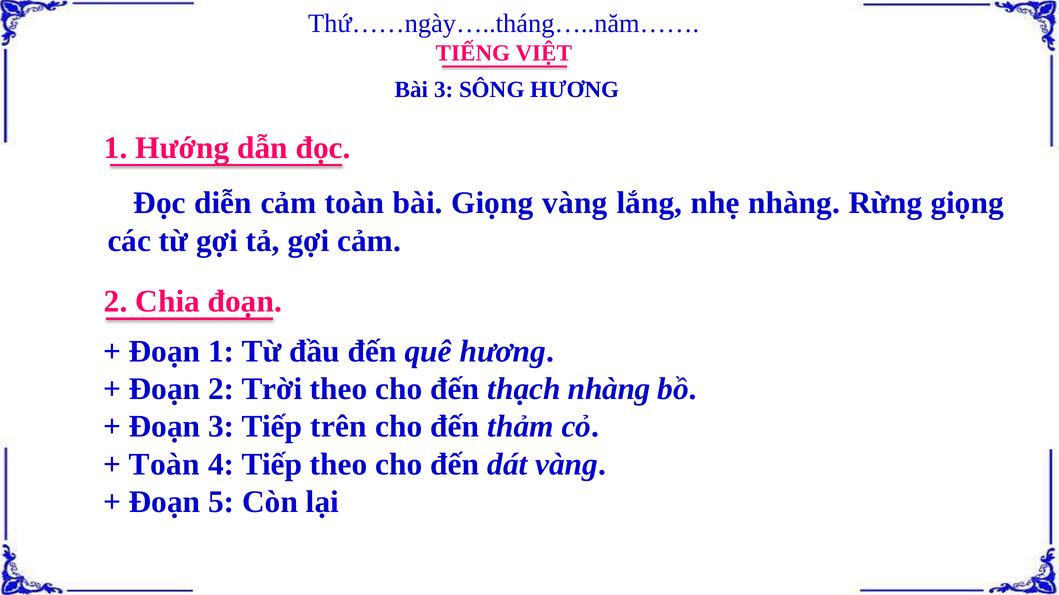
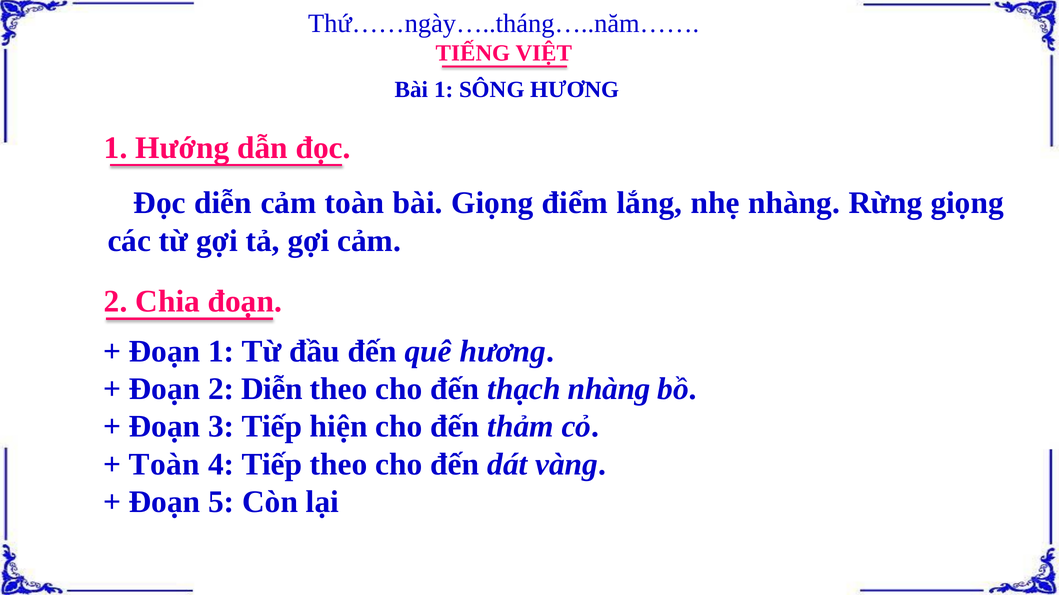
Bài 3: 3 -> 1
Giọng vàng: vàng -> điểm
2 Trời: Trời -> Diễn
trên: trên -> hiện
